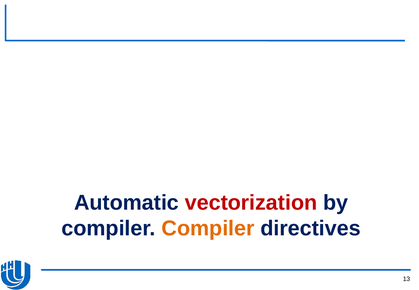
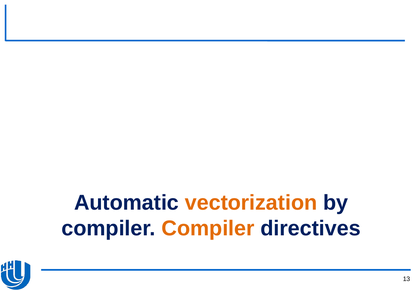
vectorization colour: red -> orange
